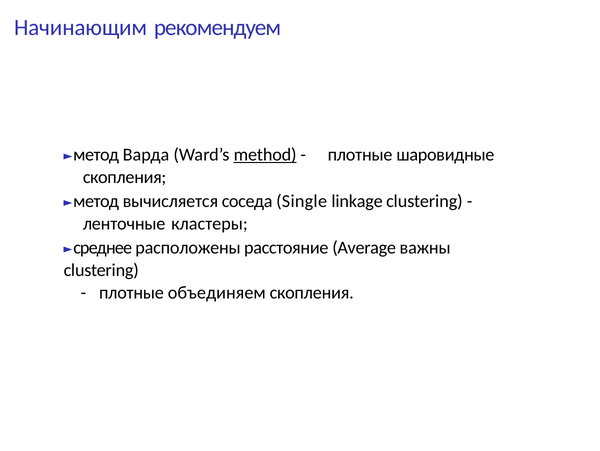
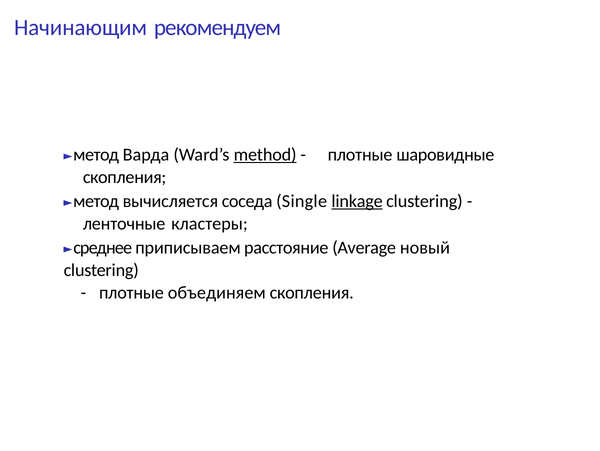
linkage underline: none -> present
расположены: расположены -> приписываем
важны: важны -> новый
